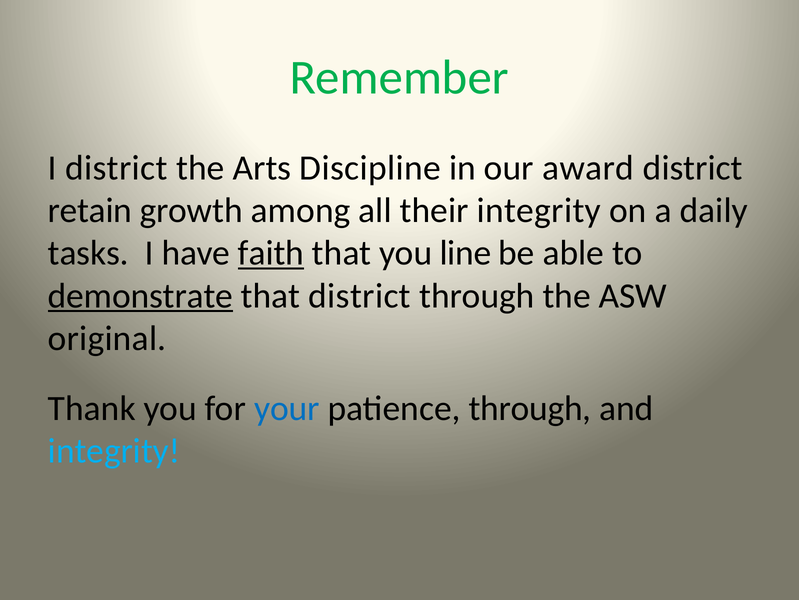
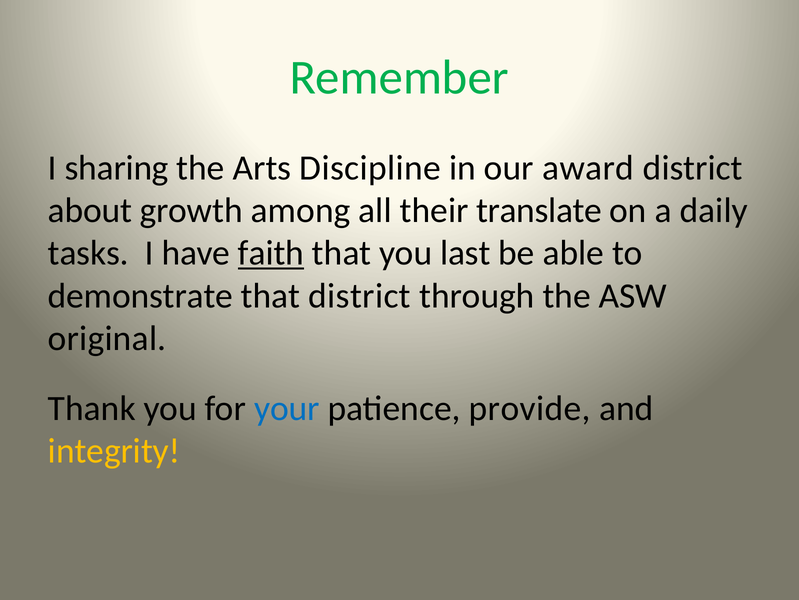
I district: district -> sharing
retain: retain -> about
their integrity: integrity -> translate
line: line -> last
demonstrate underline: present -> none
patience through: through -> provide
integrity at (114, 450) colour: light blue -> yellow
